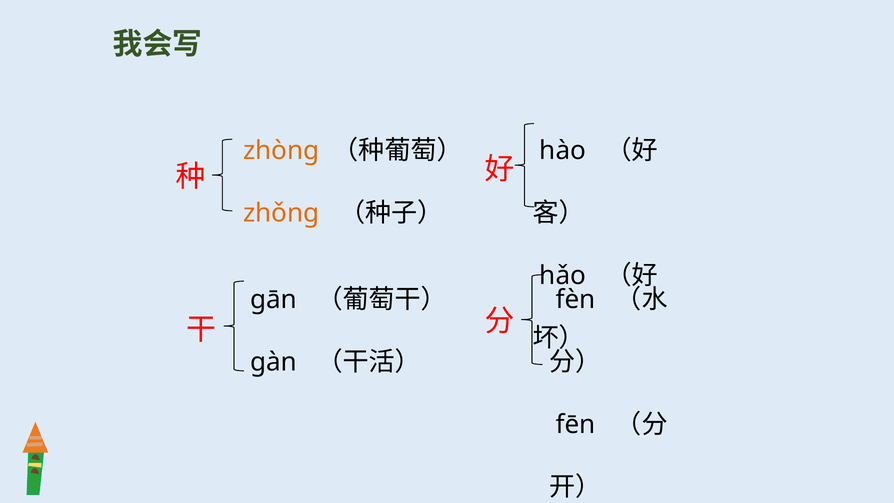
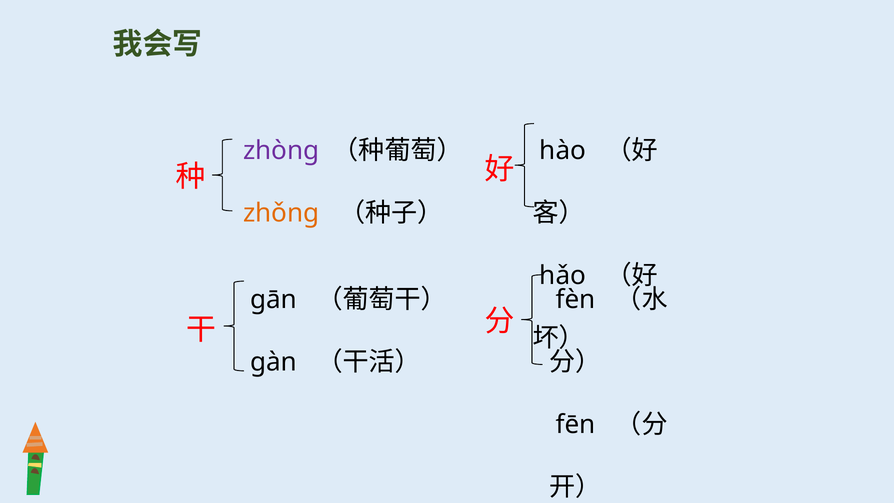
zhòng colour: orange -> purple
